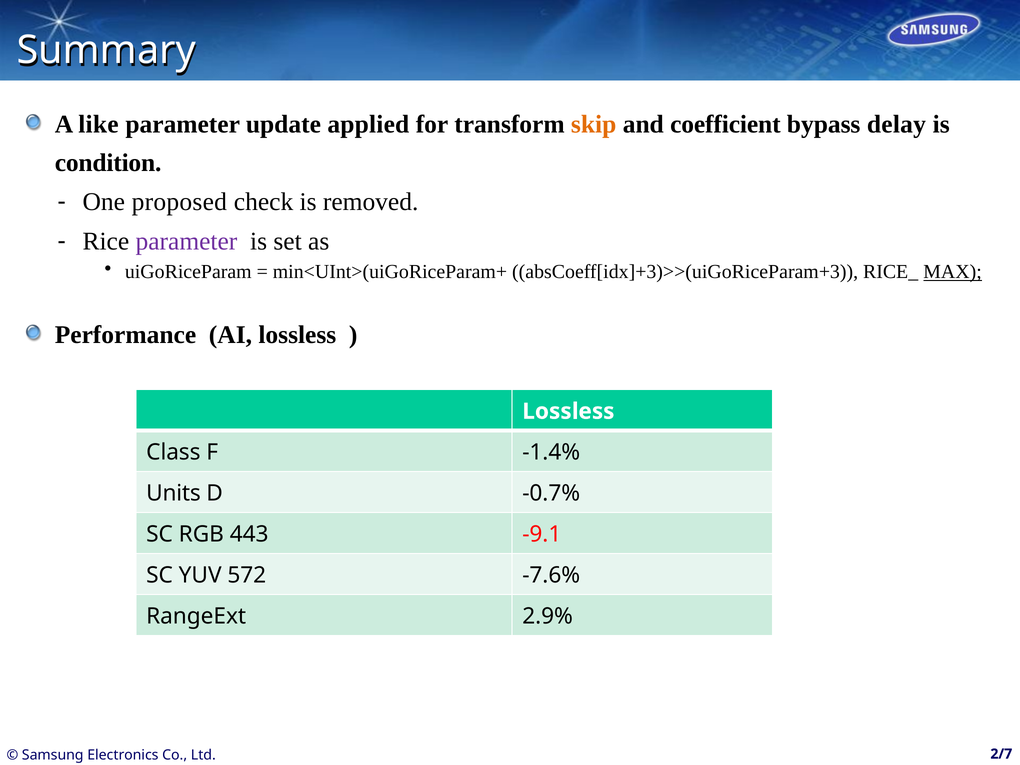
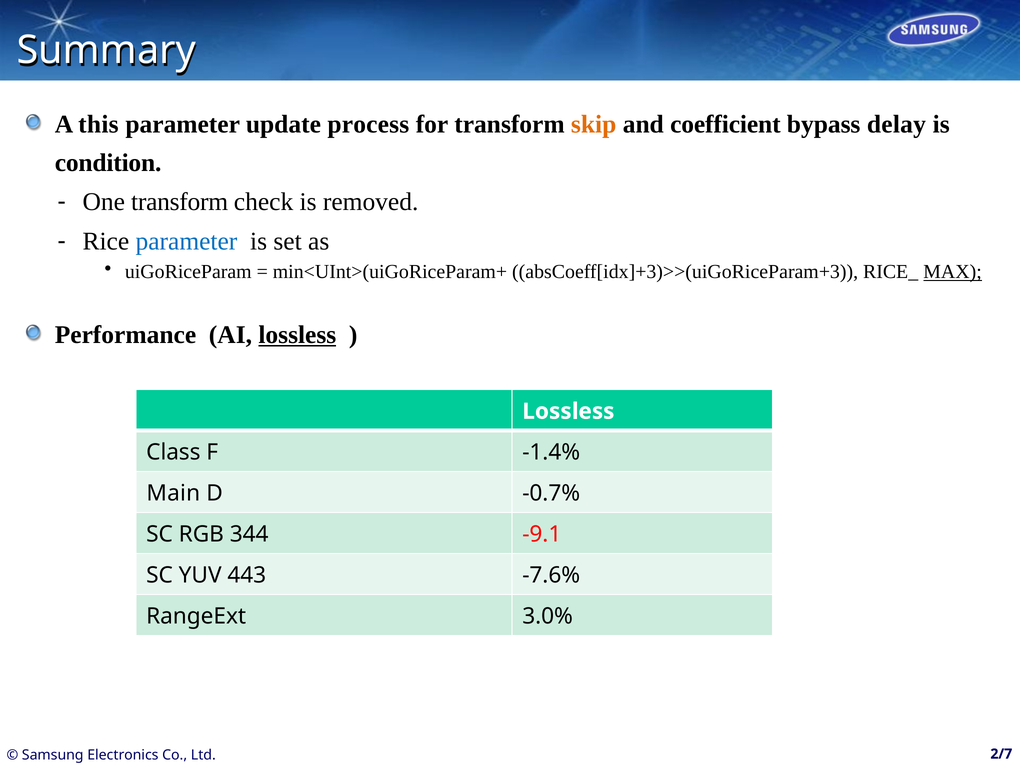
like: like -> this
applied: applied -> process
One proposed: proposed -> transform
parameter at (186, 241) colour: purple -> blue
lossless at (297, 335) underline: none -> present
Units: Units -> Main
443: 443 -> 344
572: 572 -> 443
2.9%: 2.9% -> 3.0%
